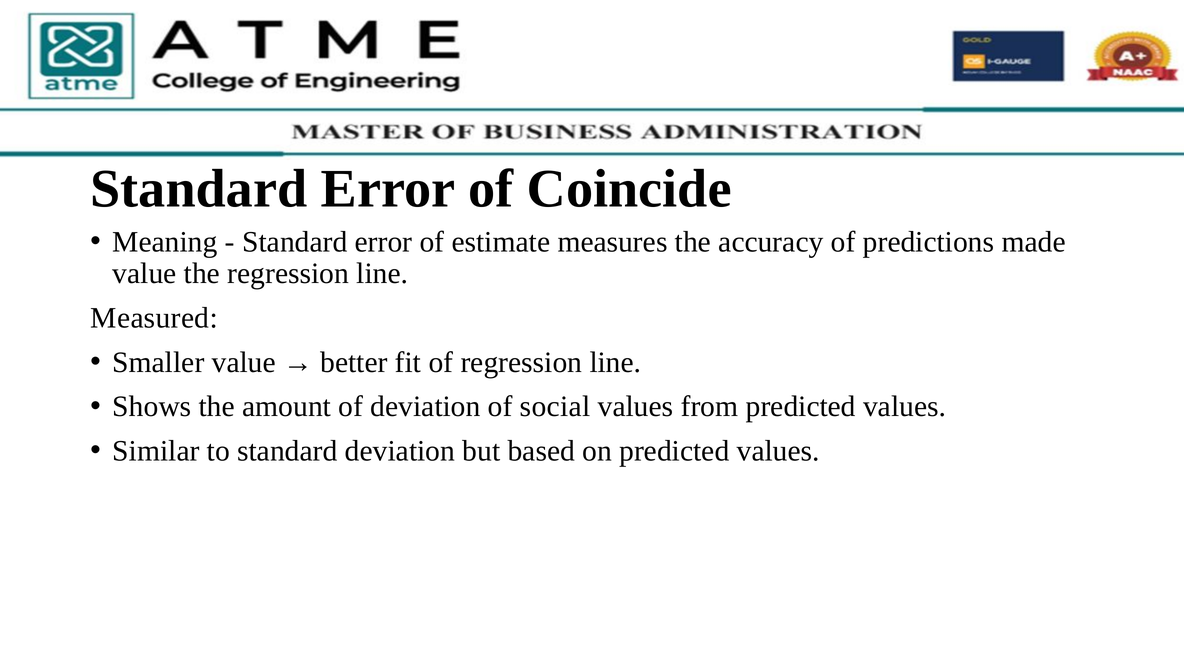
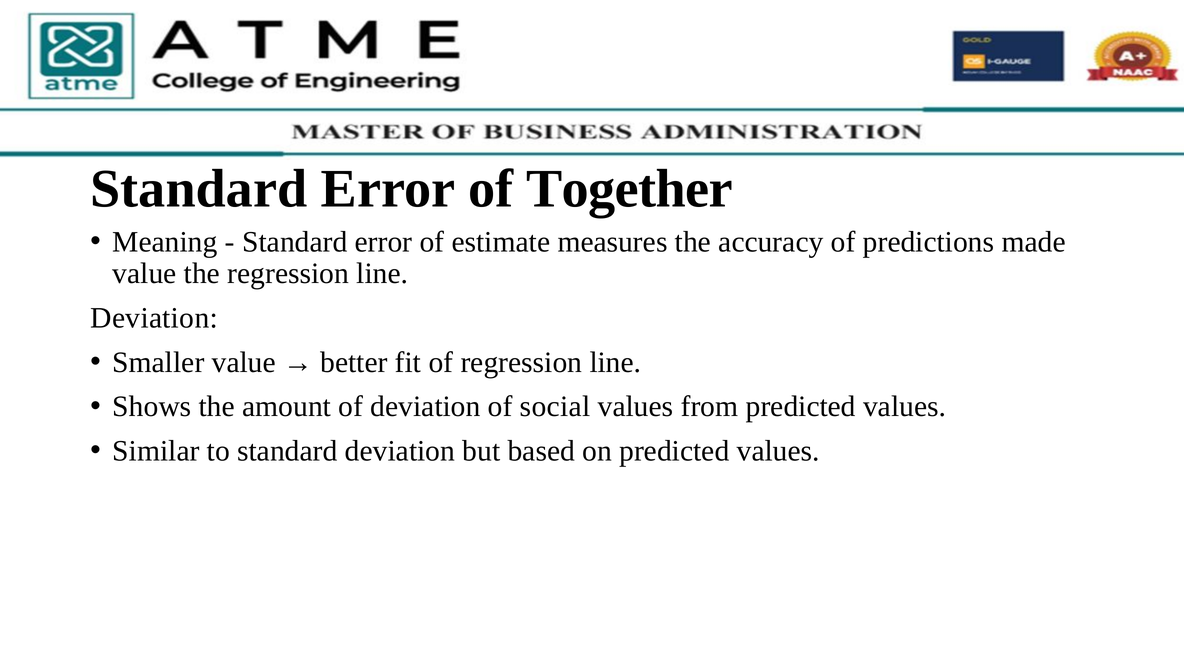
Coincide: Coincide -> Together
Measured at (154, 318): Measured -> Deviation
